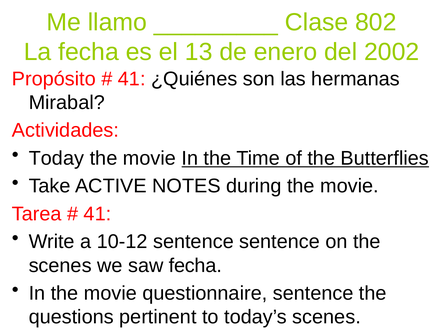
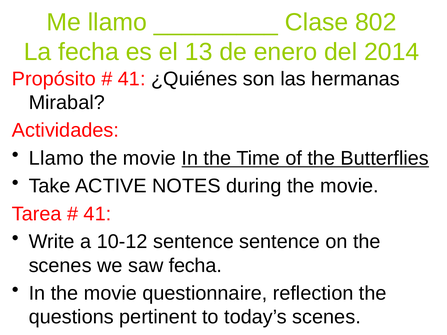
2002: 2002 -> 2014
Today at (56, 158): Today -> Llamo
questionnaire sentence: sentence -> reflection
